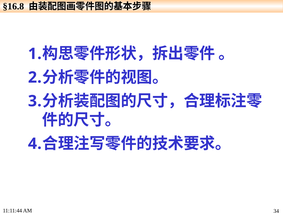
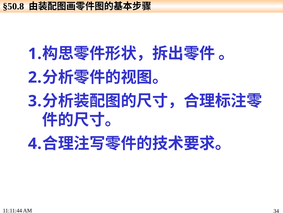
§16.8: §16.8 -> §50.8
